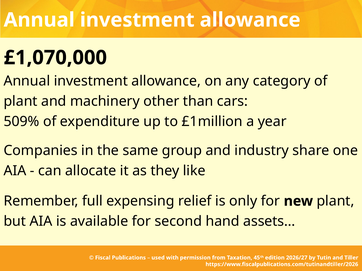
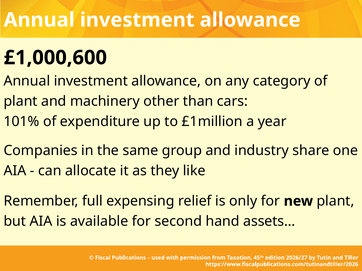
£1,070,000: £1,070,000 -> £1,000,600
509%: 509% -> 101%
